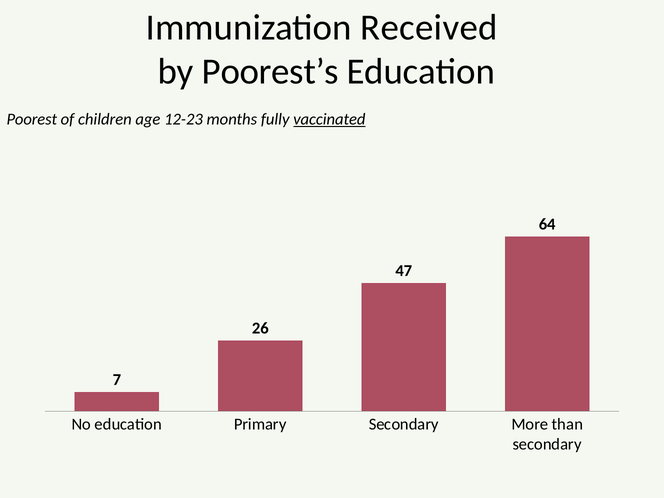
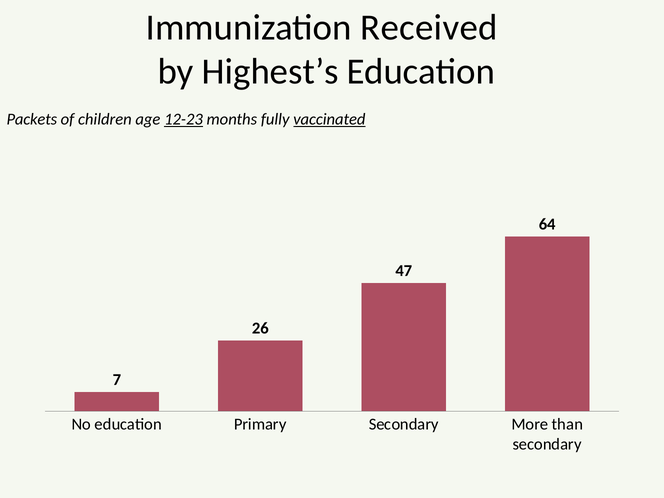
Poorest’s: Poorest’s -> Highest’s
Poorest: Poorest -> Packets
12-23 underline: none -> present
